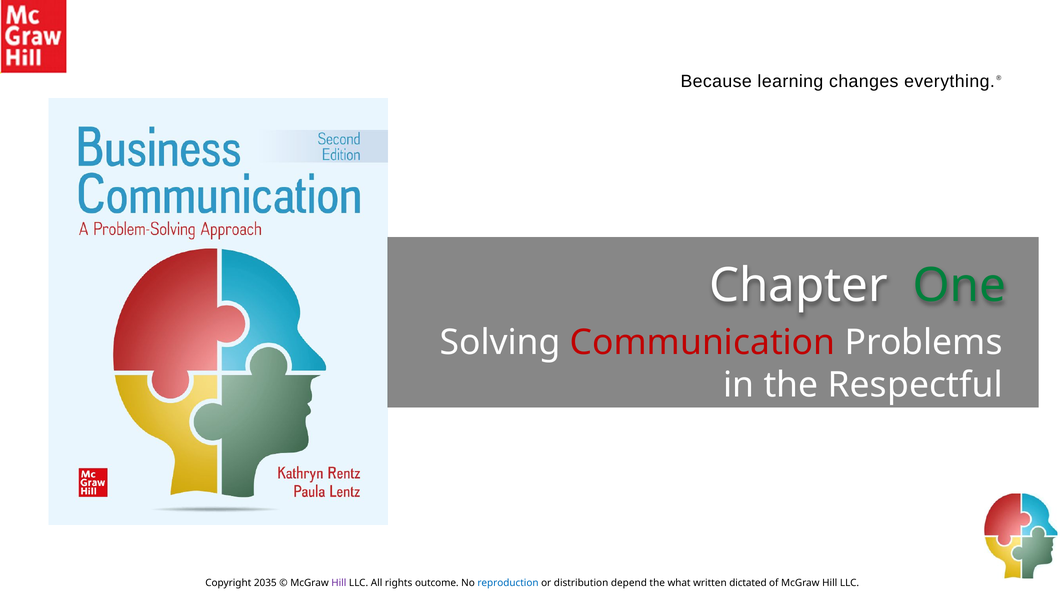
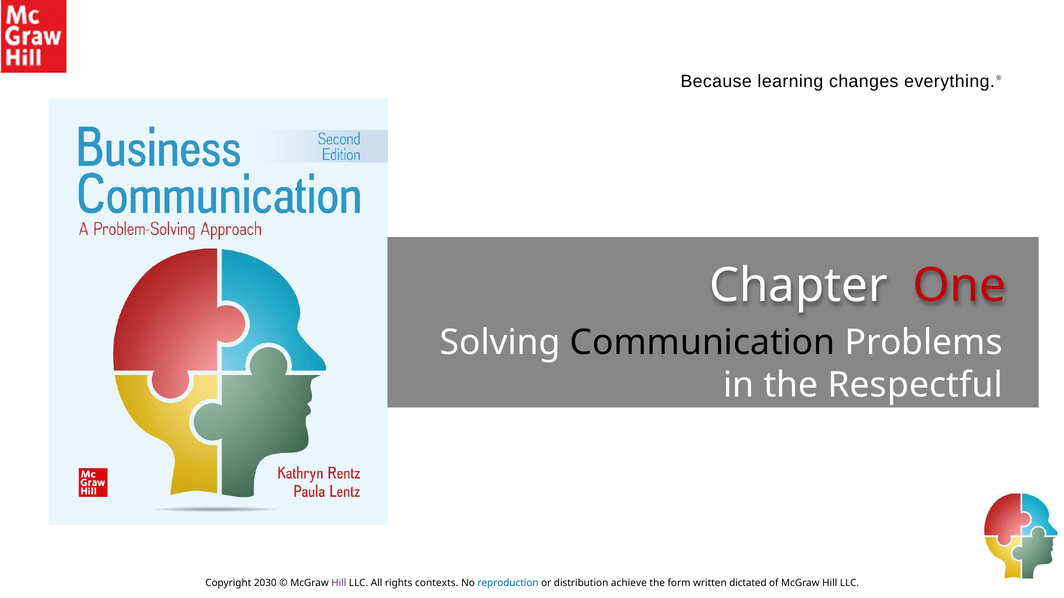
One colour: green -> red
Communication colour: red -> black
2035: 2035 -> 2030
outcome: outcome -> contexts
depend: depend -> achieve
what: what -> form
